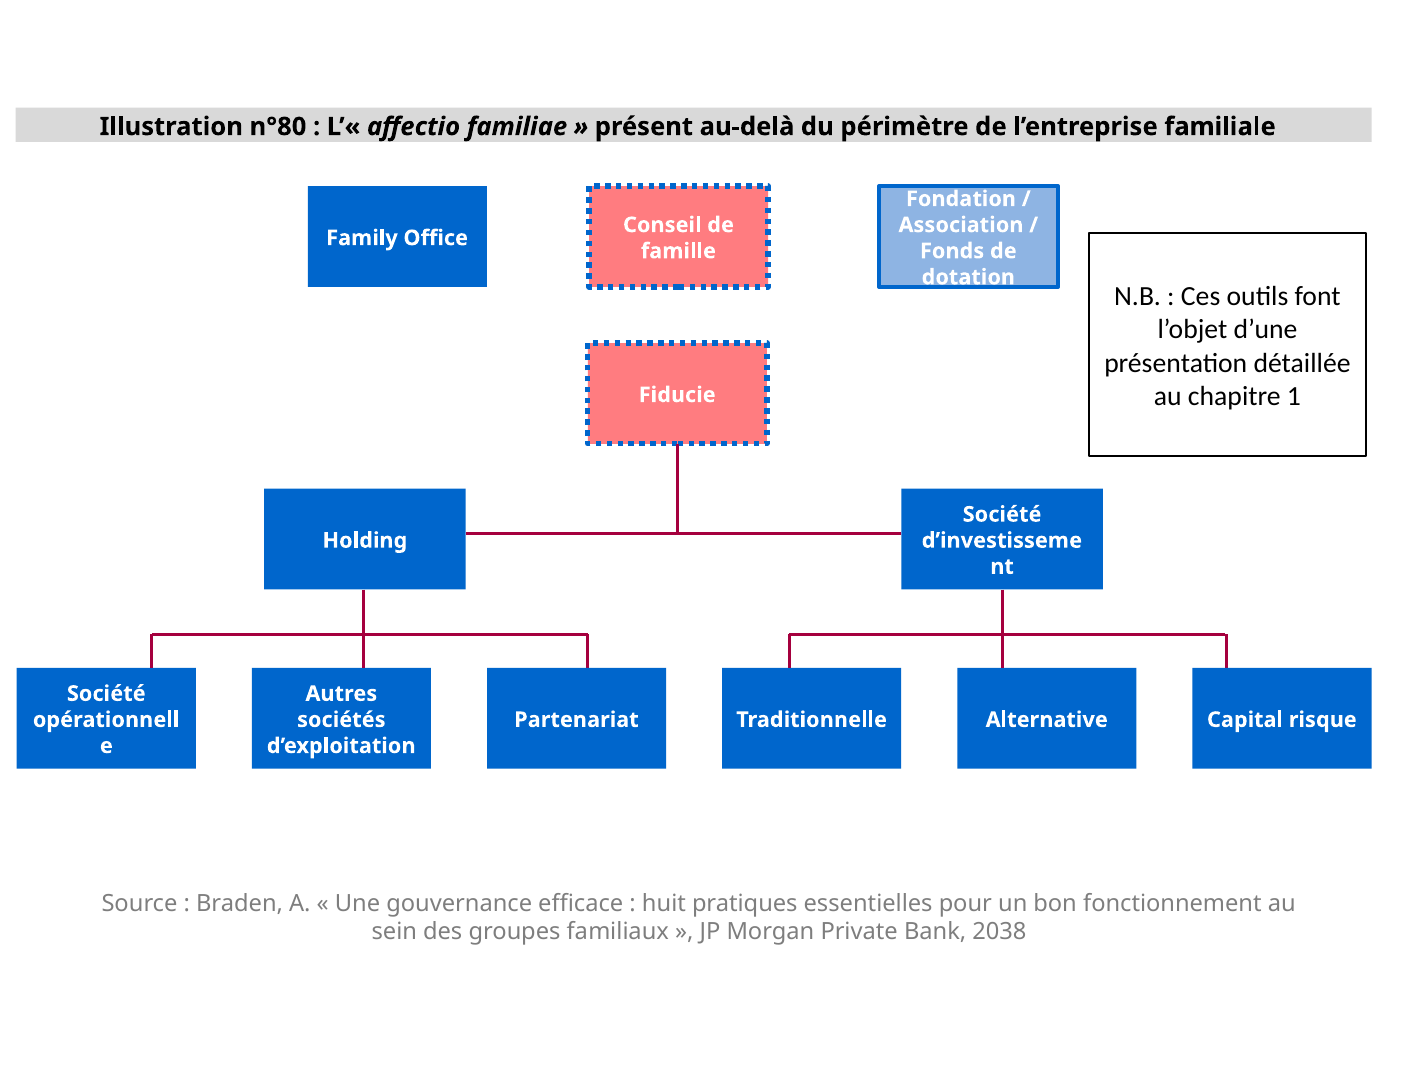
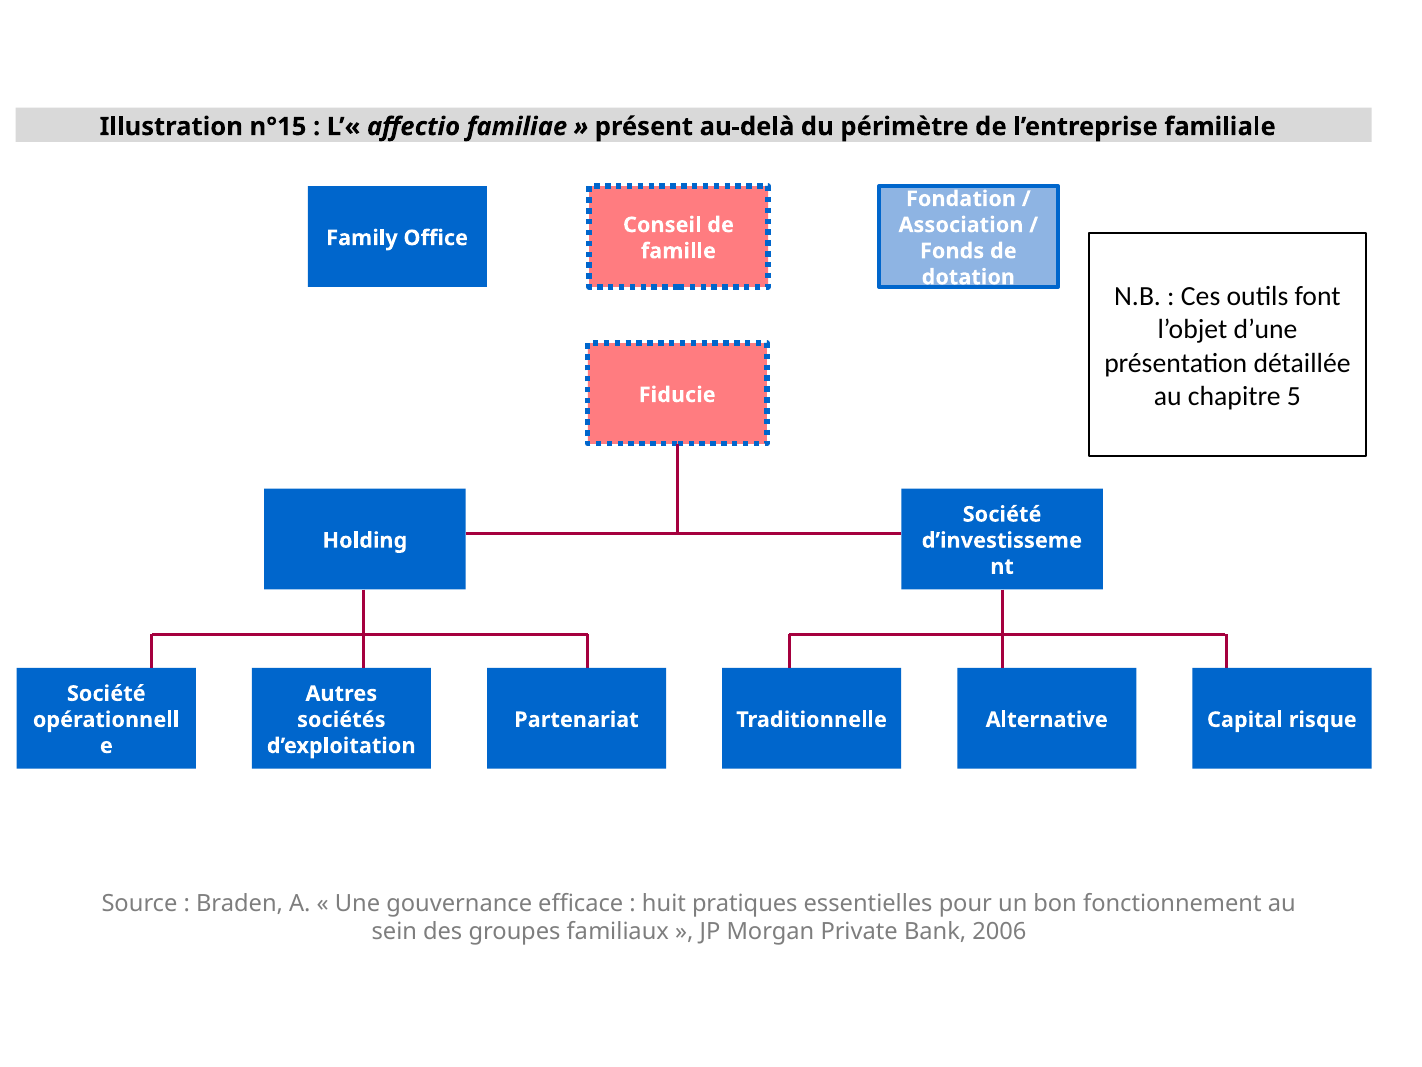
n°80: n°80 -> n°15
1: 1 -> 5
2038: 2038 -> 2006
